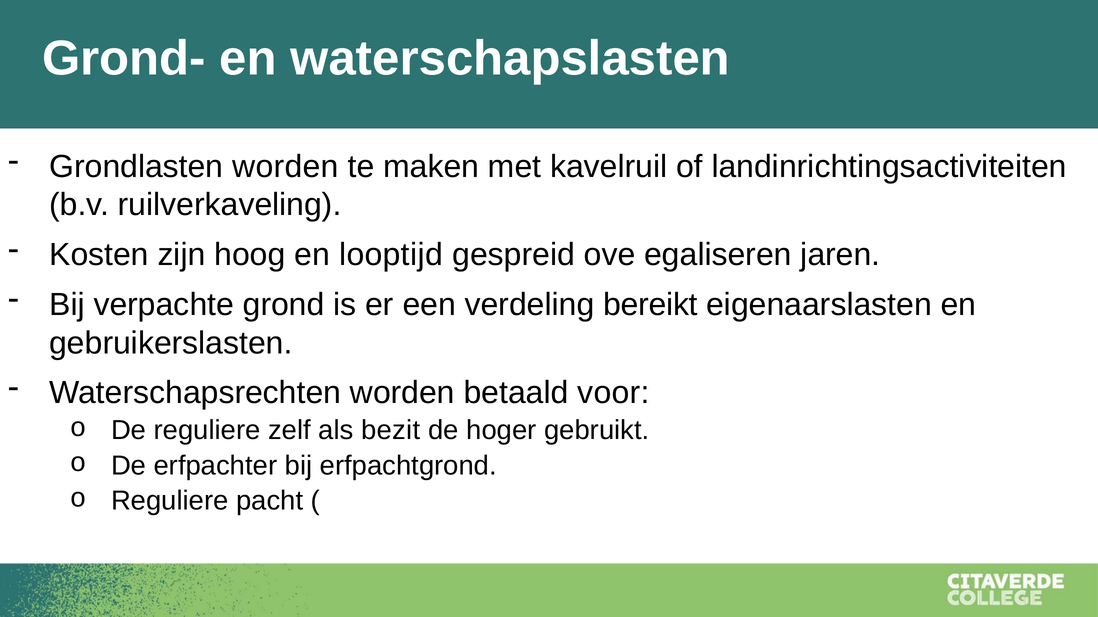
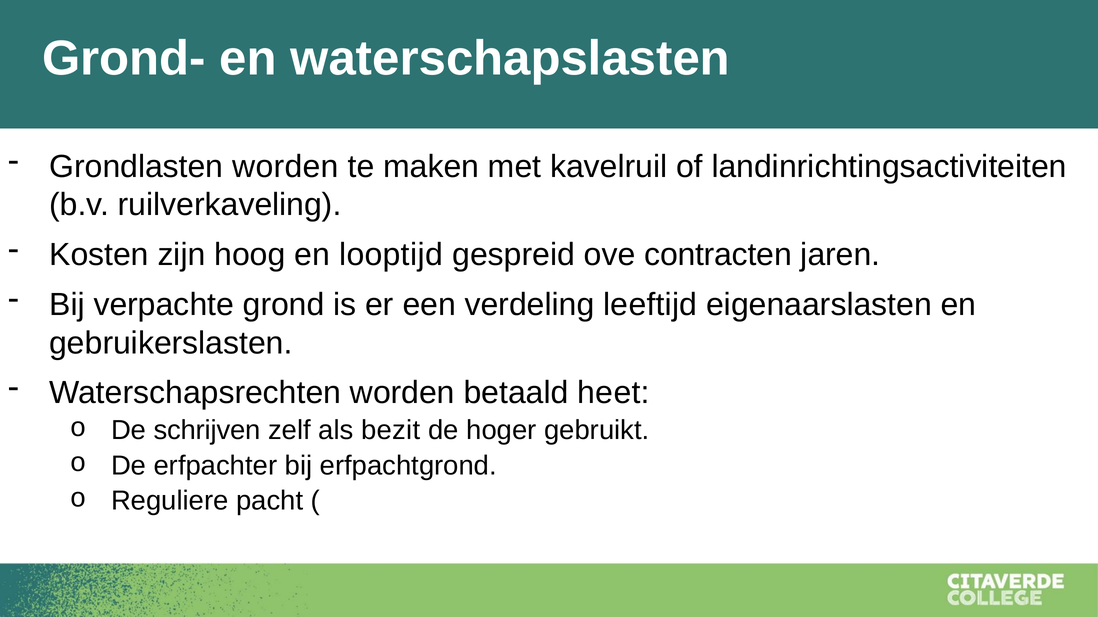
egaliseren: egaliseren -> contracten
bereikt: bereikt -> leeftijd
voor: voor -> heet
De reguliere: reguliere -> schrijven
